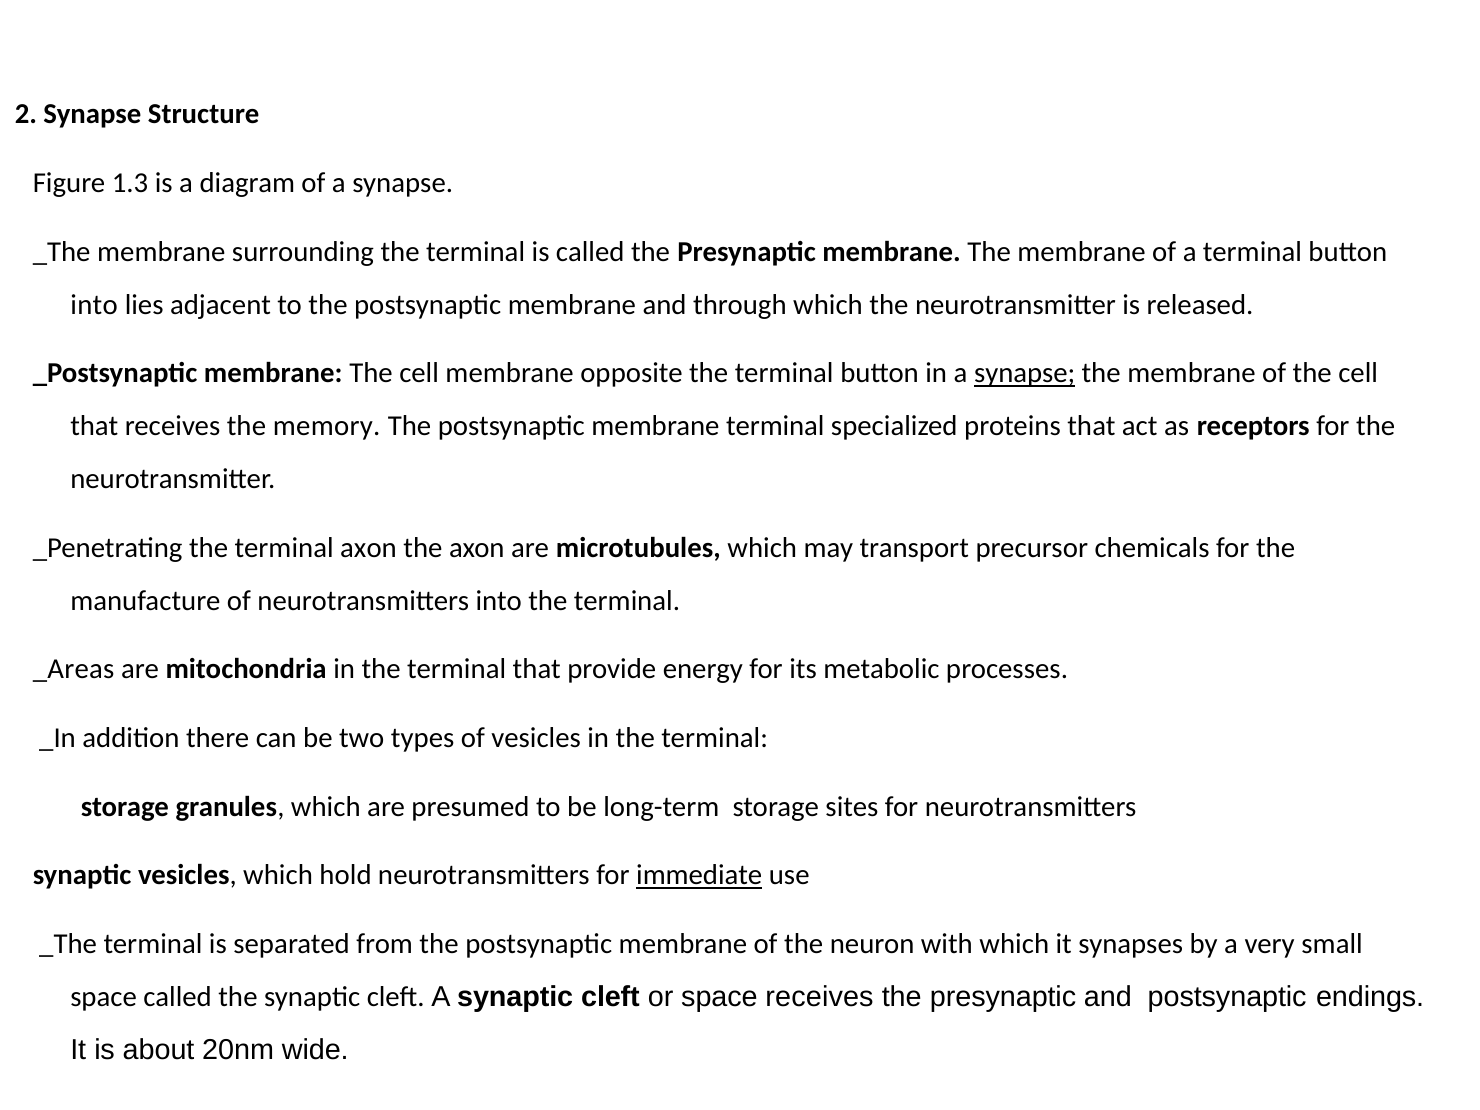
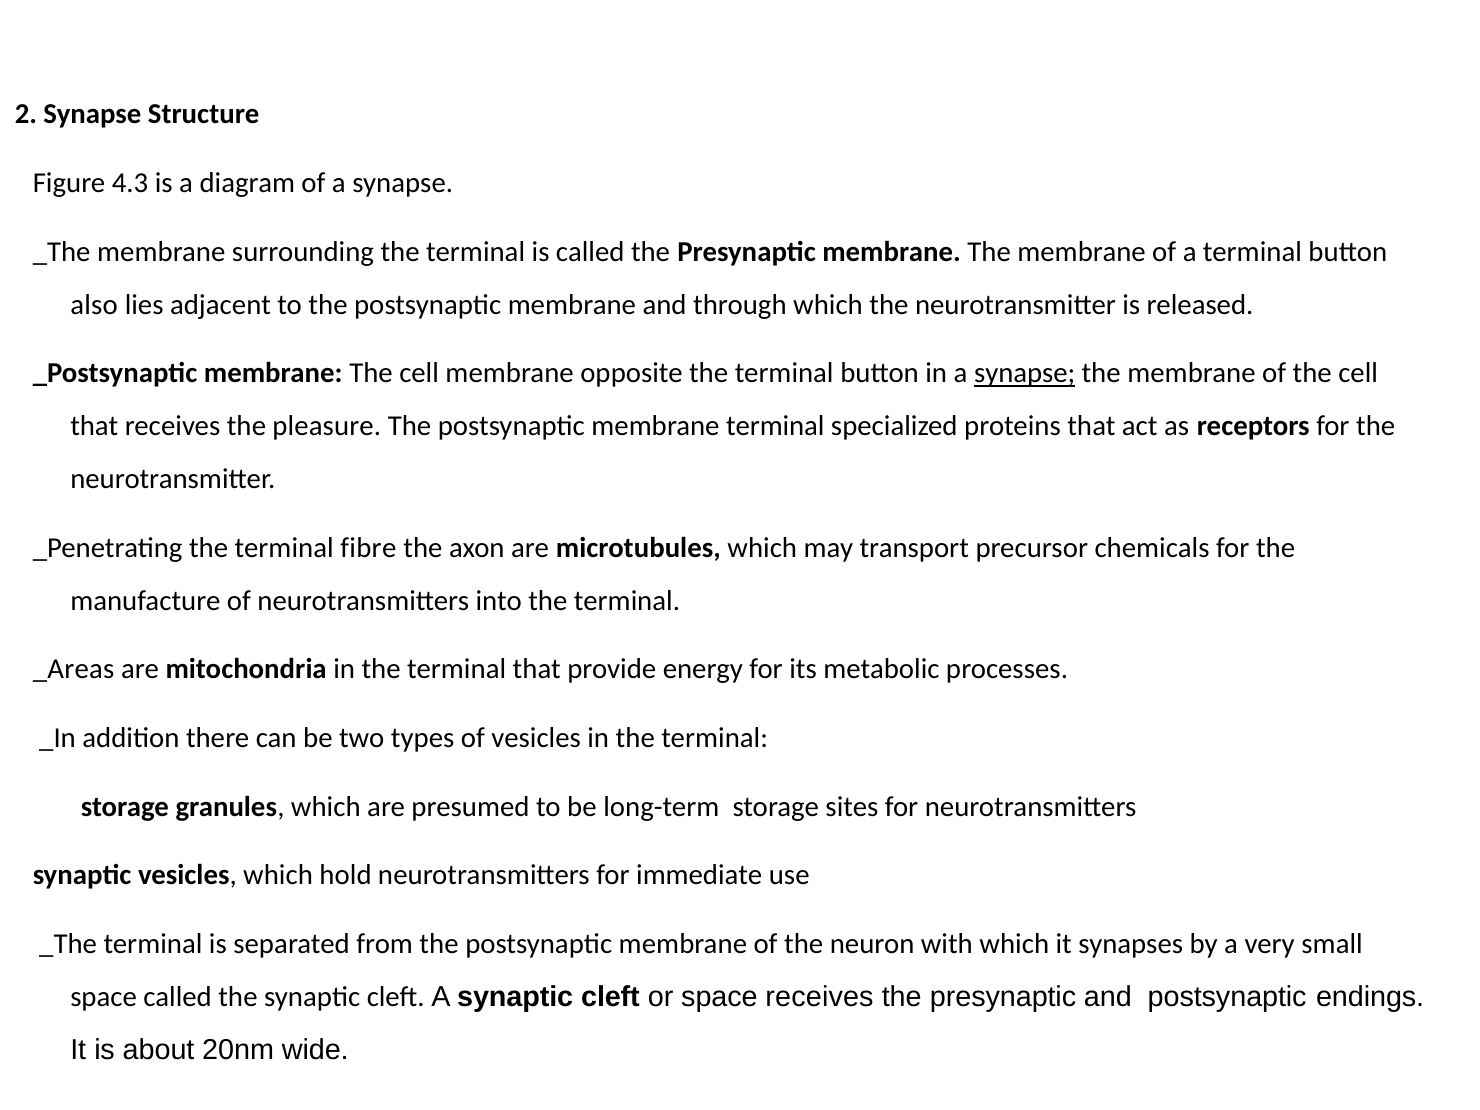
1.3: 1.3 -> 4.3
into at (94, 305): into -> also
memory: memory -> pleasure
terminal axon: axon -> fibre
immediate underline: present -> none
